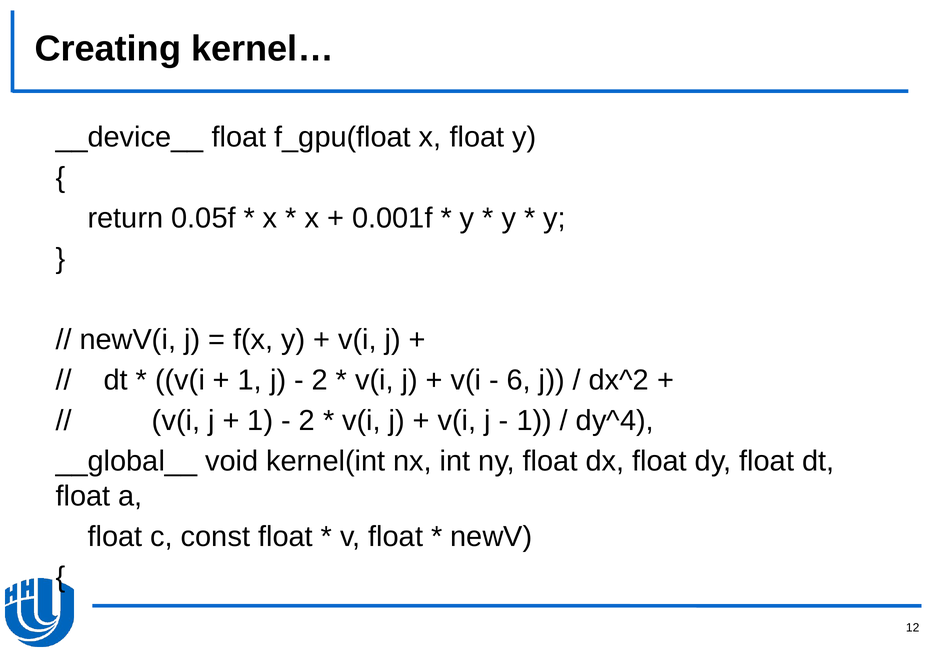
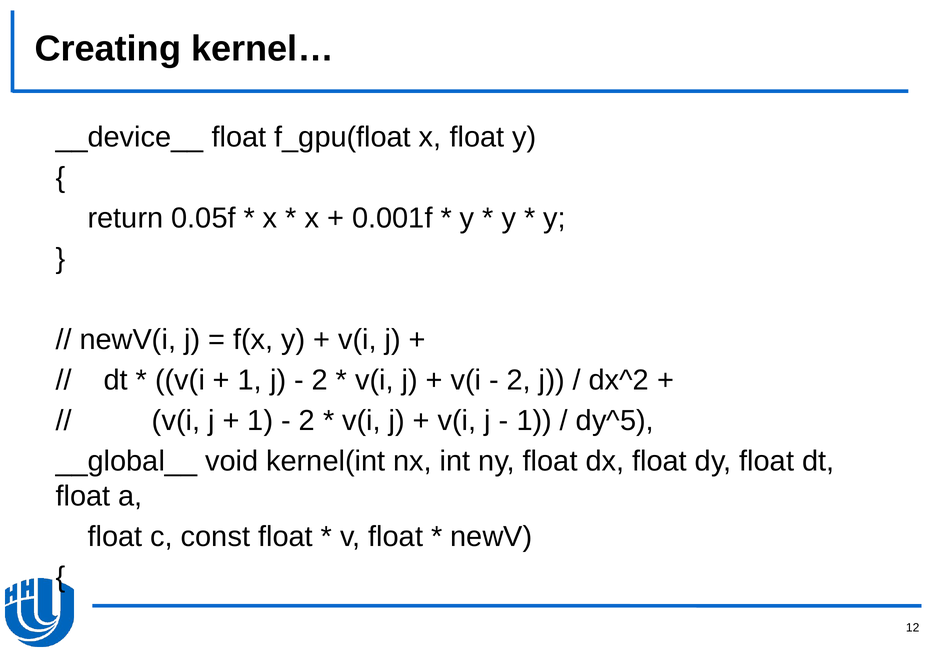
6 at (519, 380): 6 -> 2
dy^4: dy^4 -> dy^5
